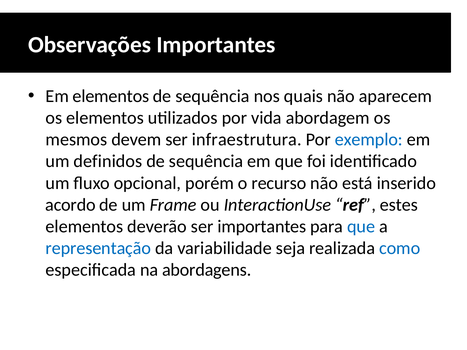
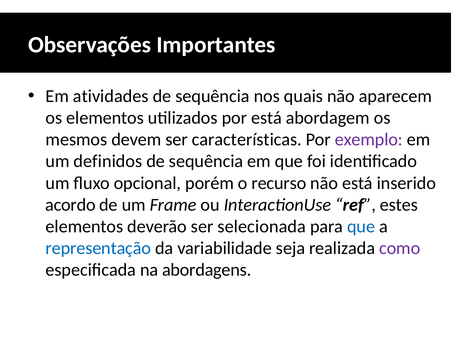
Em elementos: elementos -> atividades
por vida: vida -> está
infraestrutura: infraestrutura -> características
exemplo colour: blue -> purple
ser importantes: importantes -> selecionada
como colour: blue -> purple
